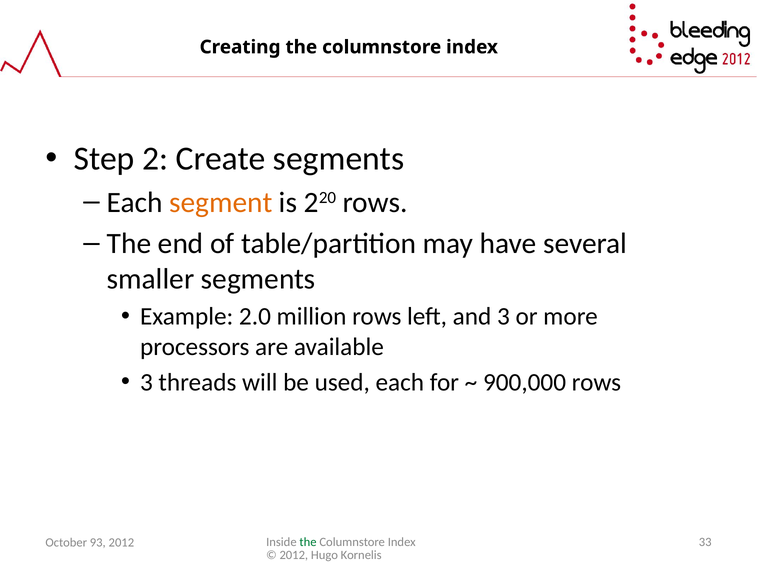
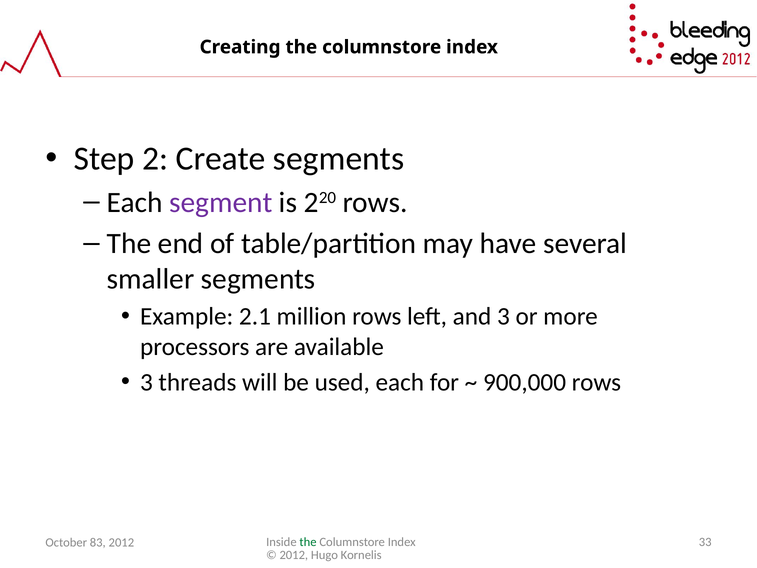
segment colour: orange -> purple
2.0: 2.0 -> 2.1
93: 93 -> 83
